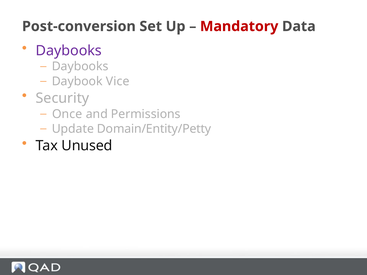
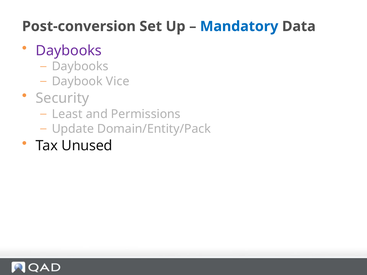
Mandatory colour: red -> blue
Once: Once -> Least
Domain/Entity/Petty: Domain/Entity/Petty -> Domain/Entity/Pack
